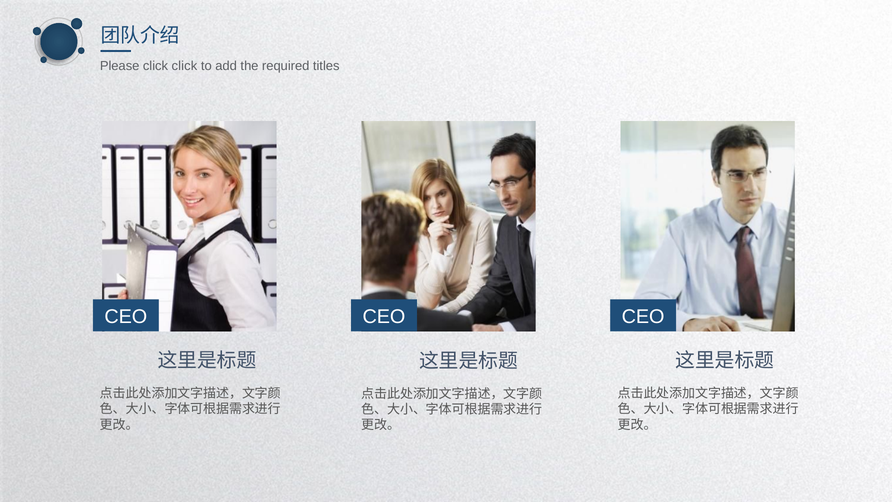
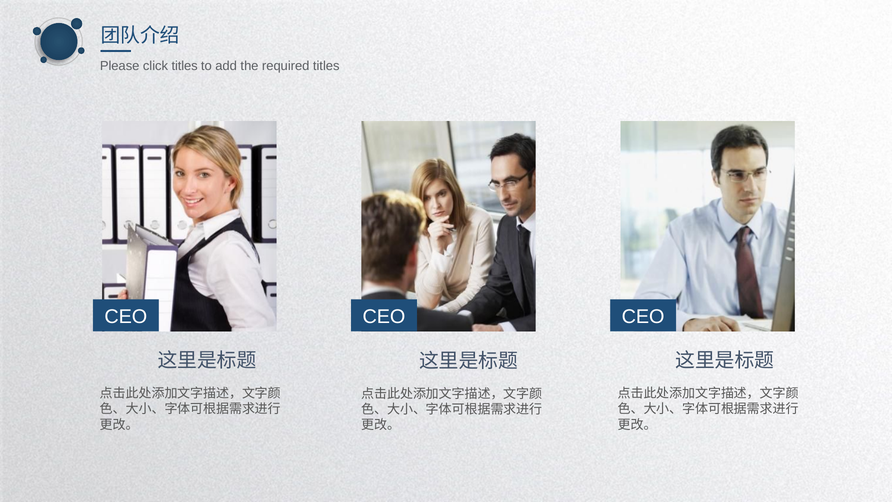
click click: click -> titles
